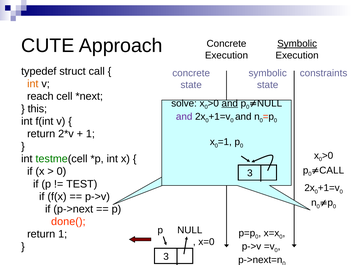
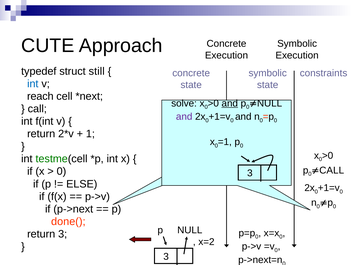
Symbolic at (297, 44) underline: present -> none
struct call: call -> still
int at (33, 84) colour: orange -> blue
this at (37, 109): this -> call
TEST: TEST -> ELSE
return 1: 1 -> 3
x=0: x=0 -> x=2
